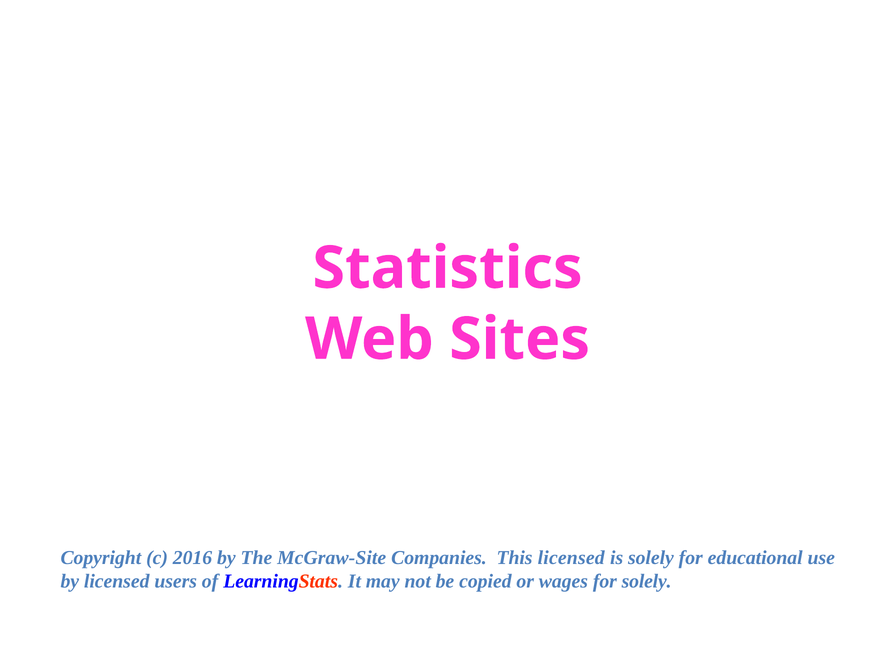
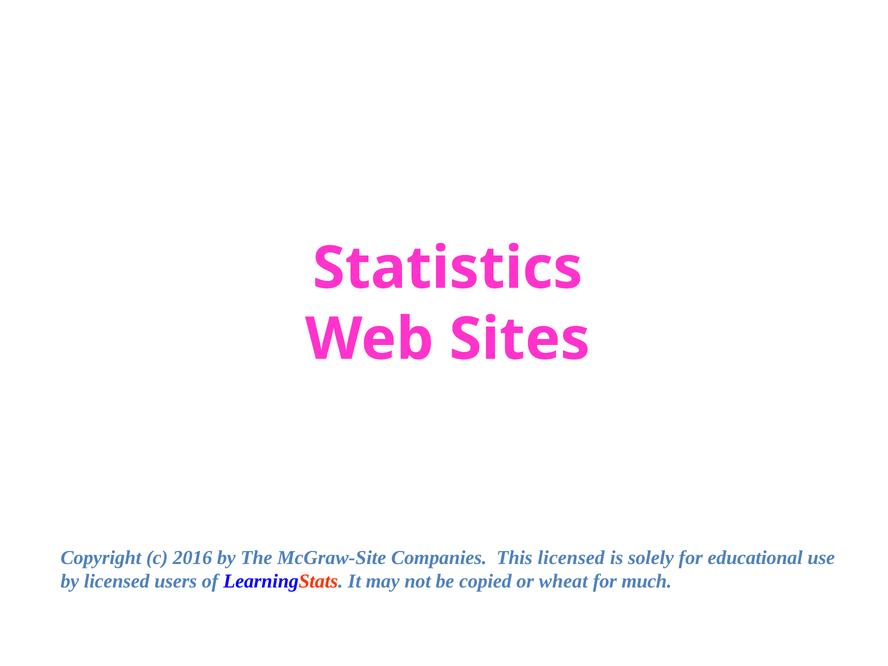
wages: wages -> wheat
for solely: solely -> much
